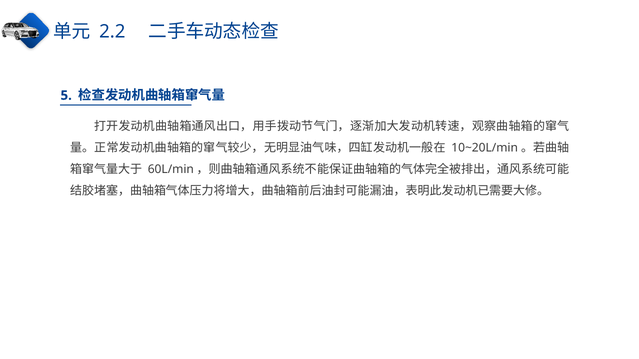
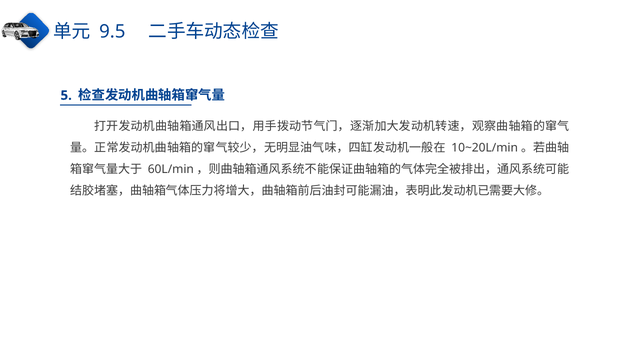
2.2: 2.2 -> 9.5
